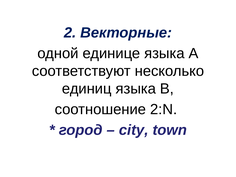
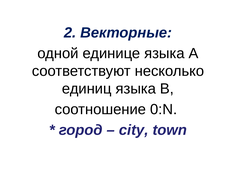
2:N: 2:N -> 0:N
